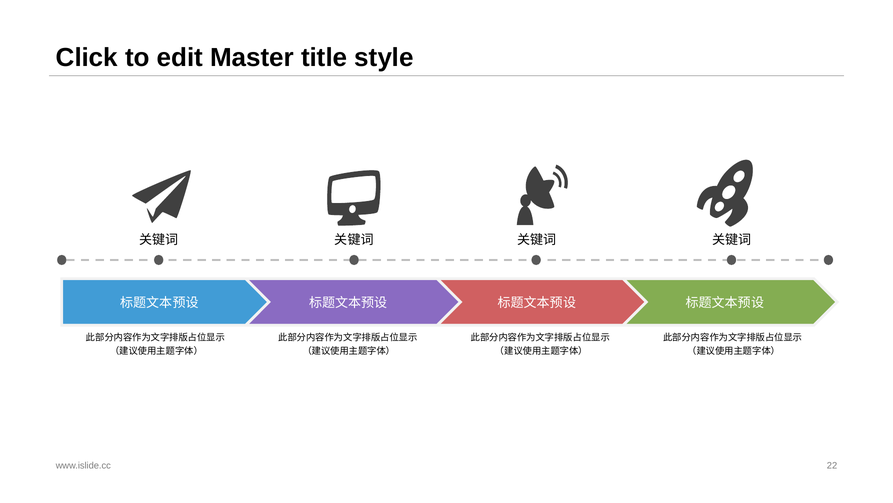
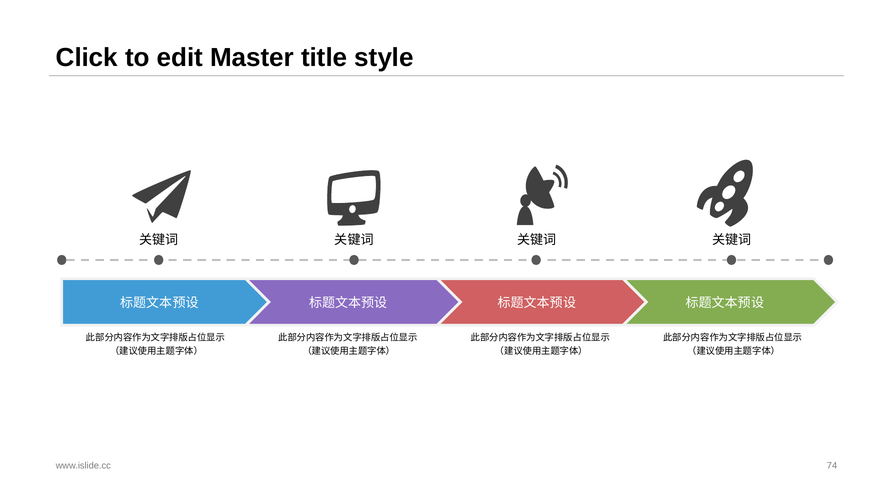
22: 22 -> 74
